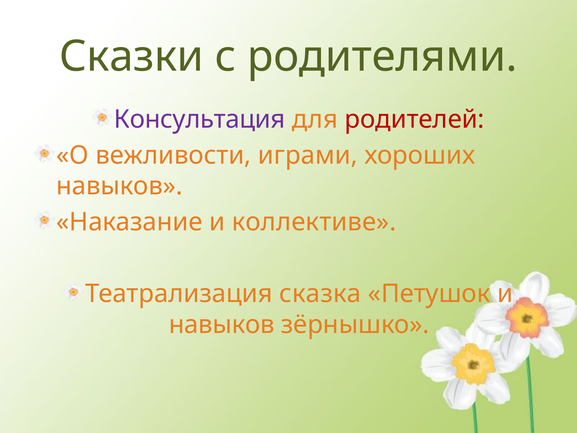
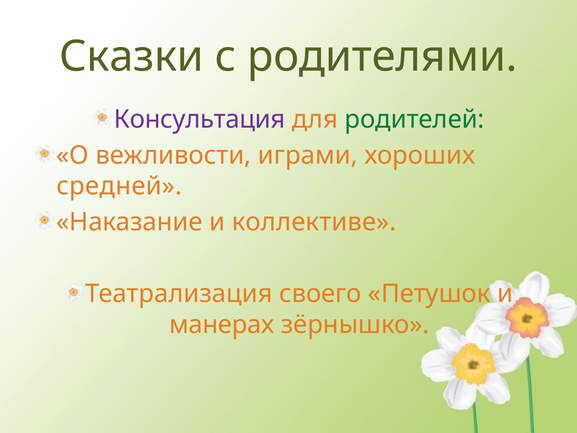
родителей colour: red -> green
навыков at (119, 186): навыков -> средней
сказка: сказка -> своего
навыков at (222, 324): навыков -> манерах
